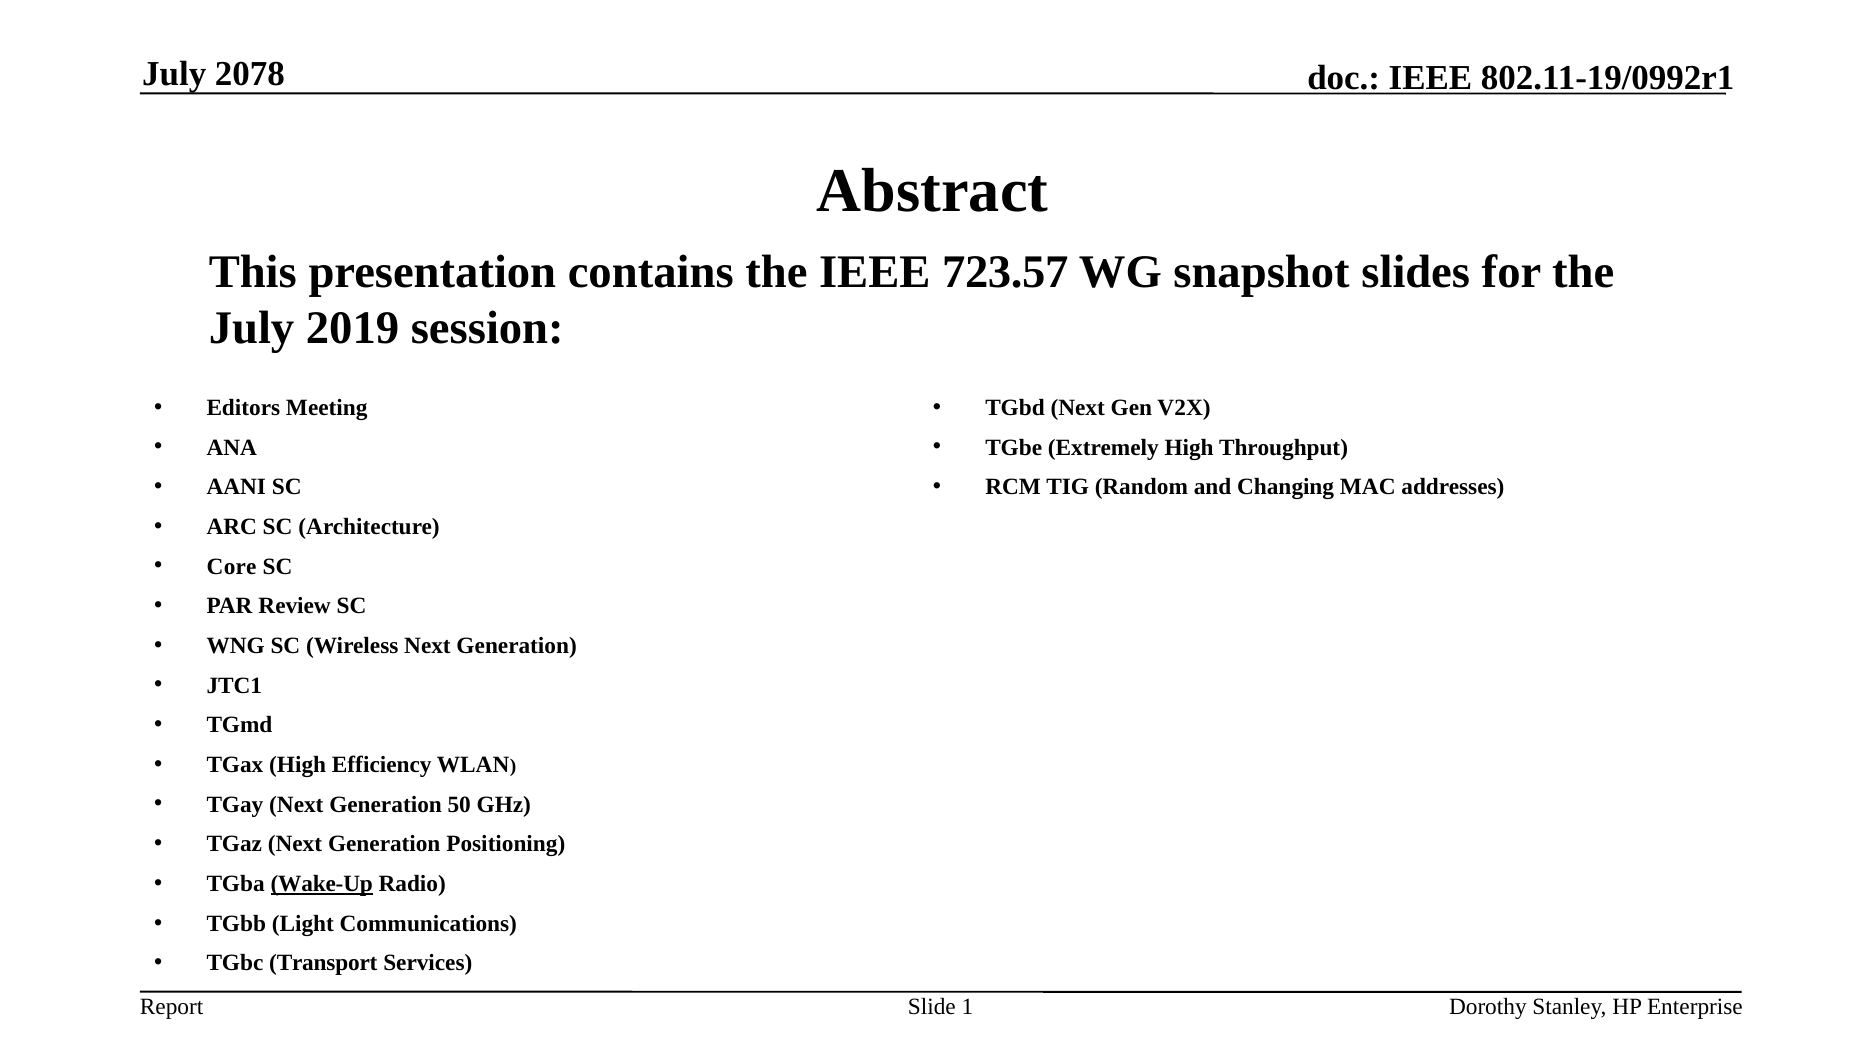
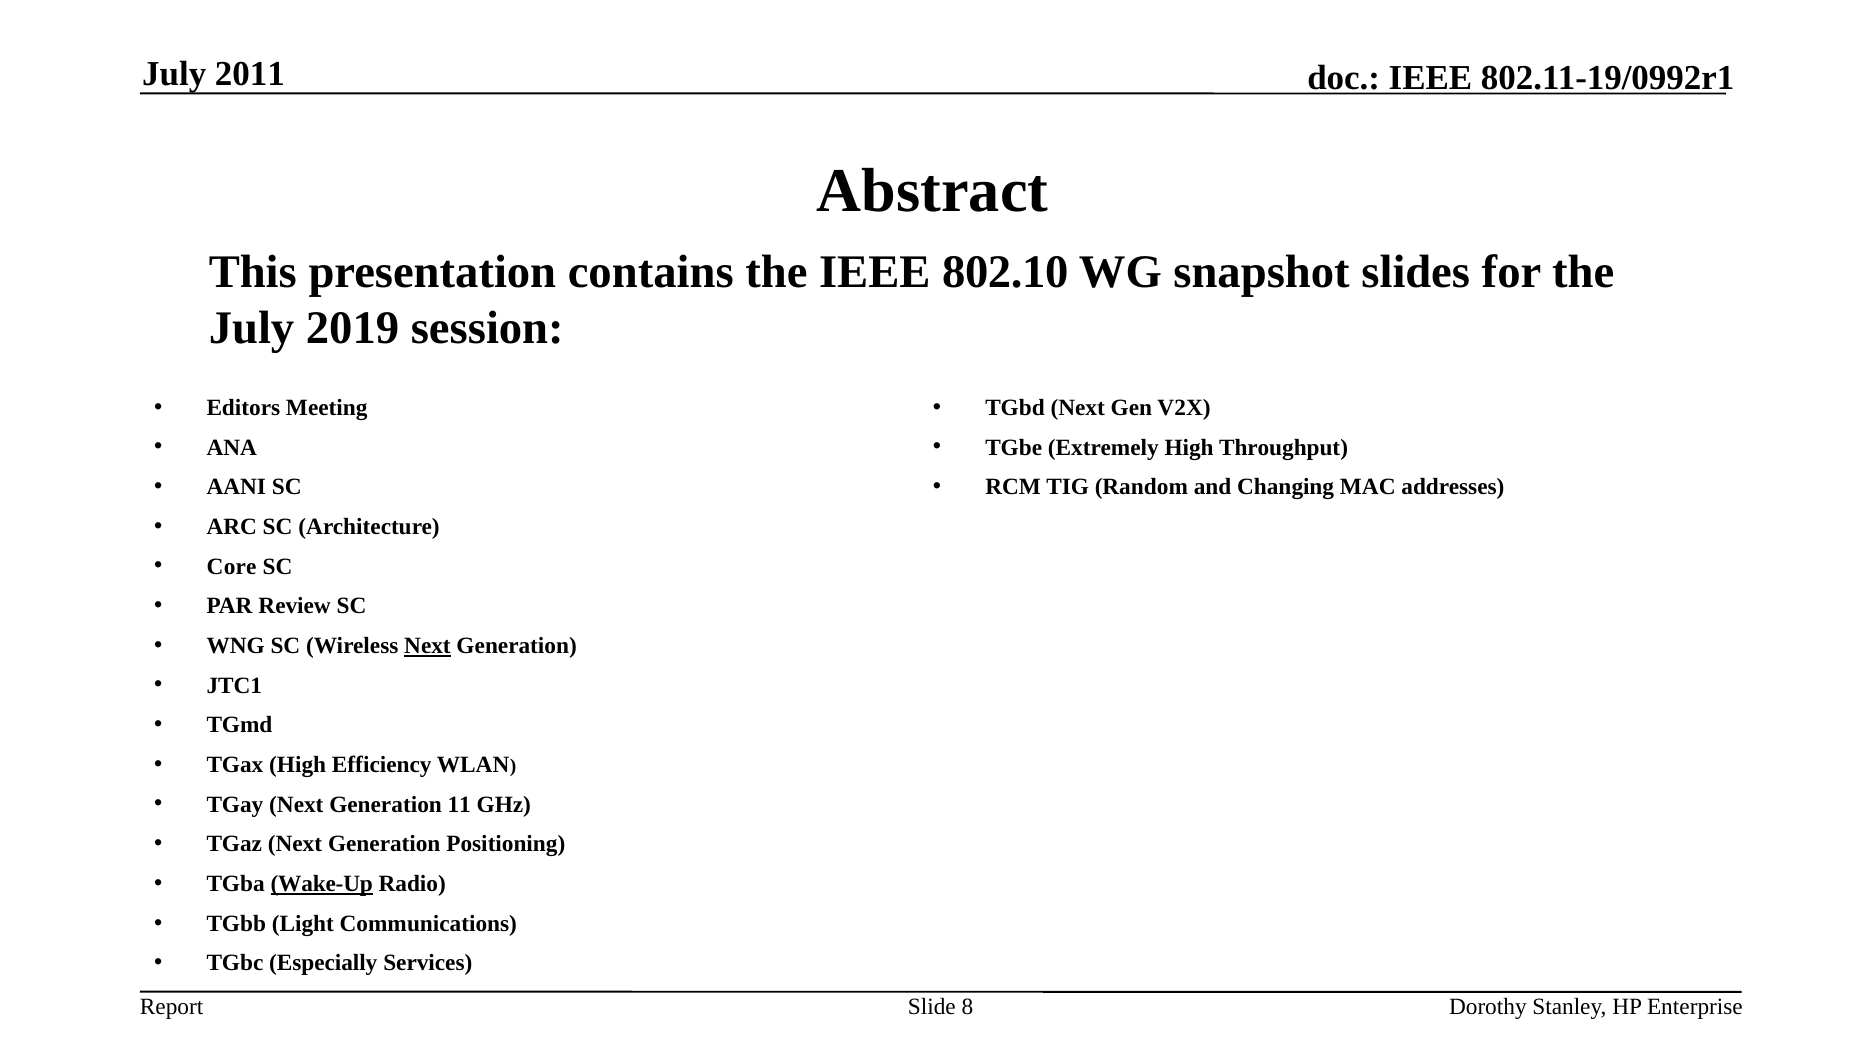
2078: 2078 -> 2011
723.57: 723.57 -> 802.10
Next at (427, 646) underline: none -> present
50: 50 -> 11
Transport: Transport -> Especially
1: 1 -> 8
